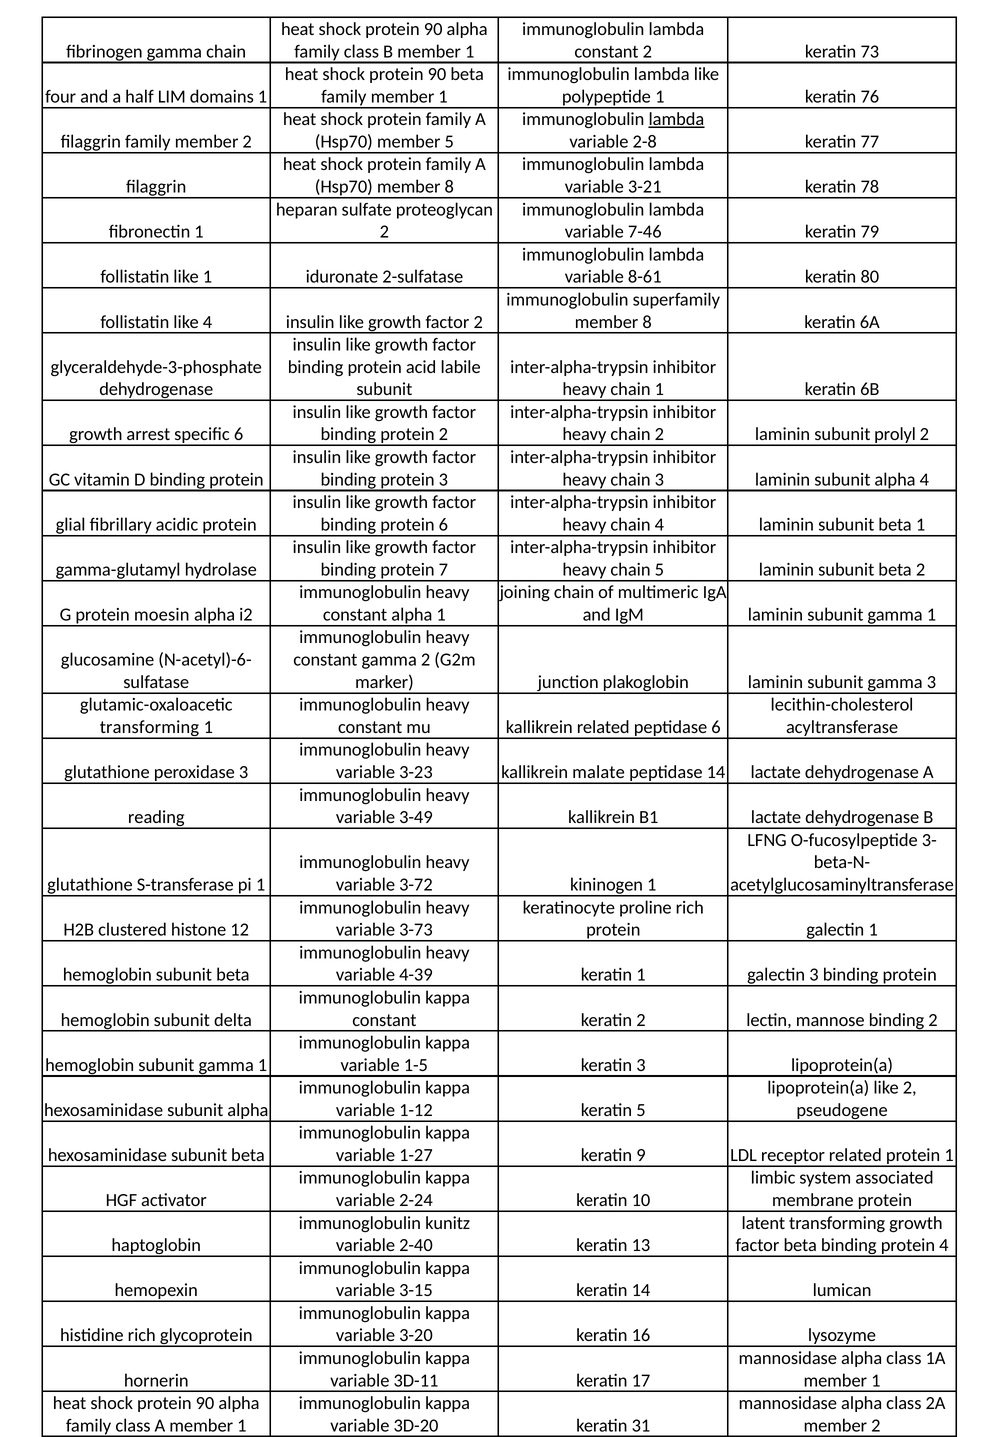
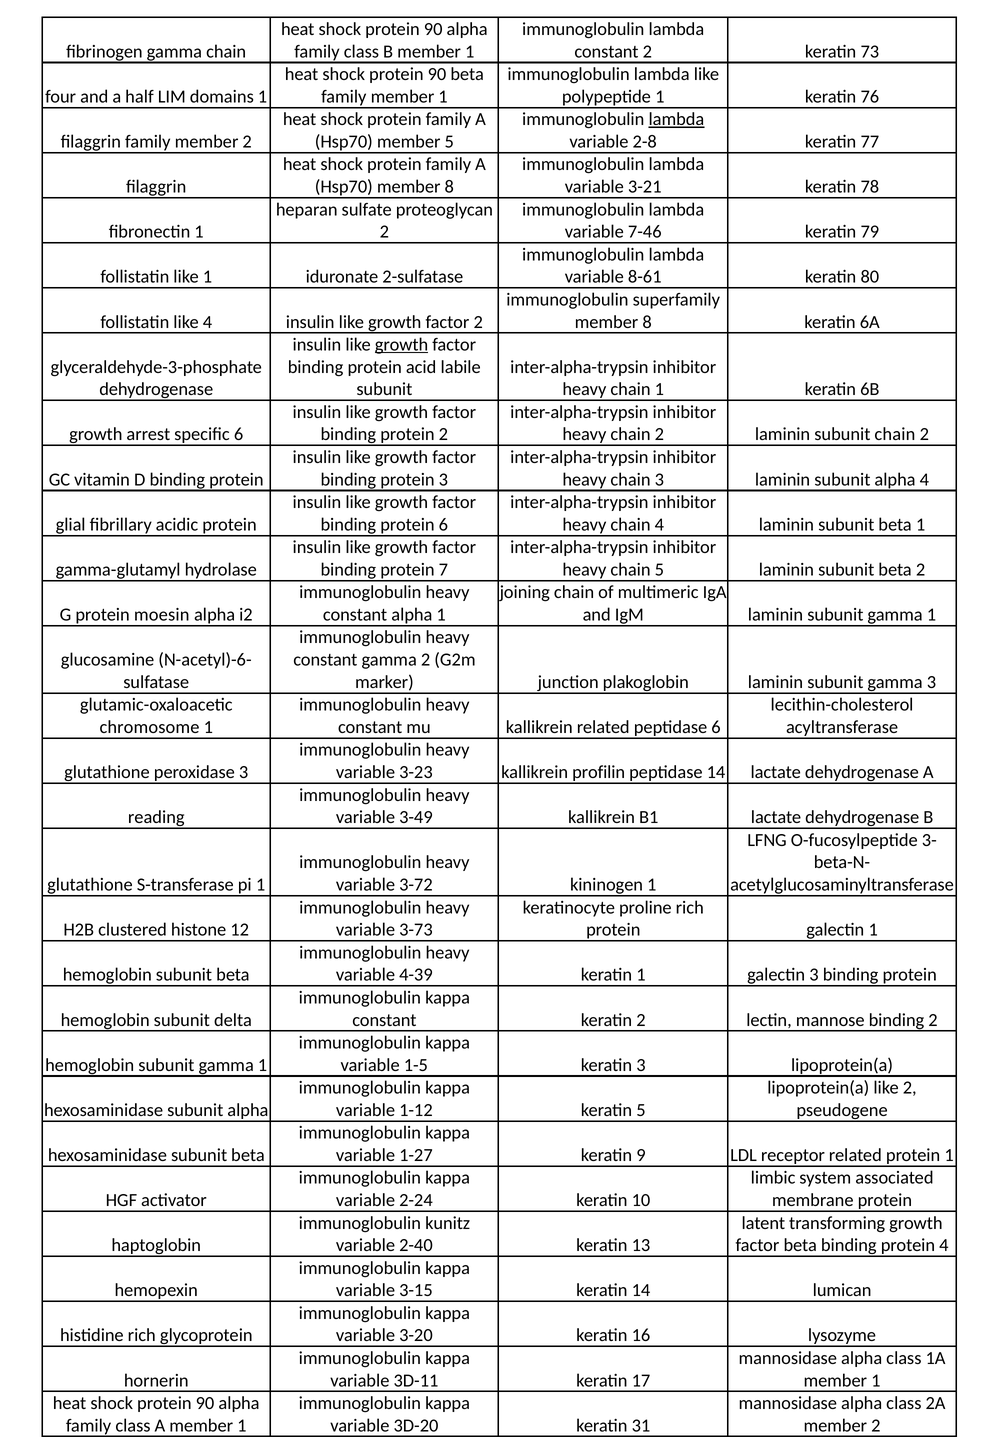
growth at (402, 345) underline: none -> present
subunit prolyl: prolyl -> chain
transforming at (149, 727): transforming -> chromosome
malate: malate -> profilin
